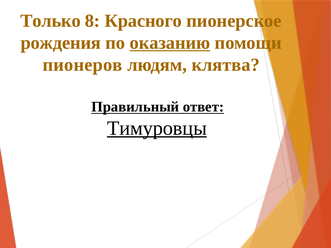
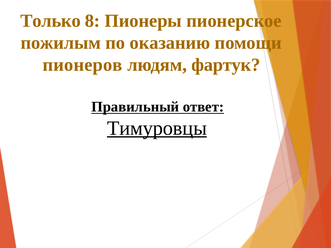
Красного: Красного -> Пионеры
рождения: рождения -> пожилым
оказанию underline: present -> none
клятва: клятва -> фартук
